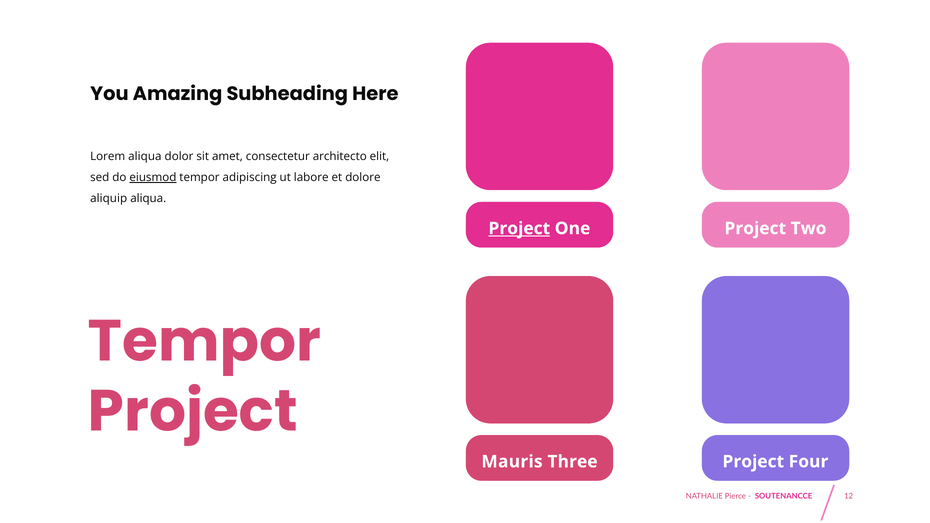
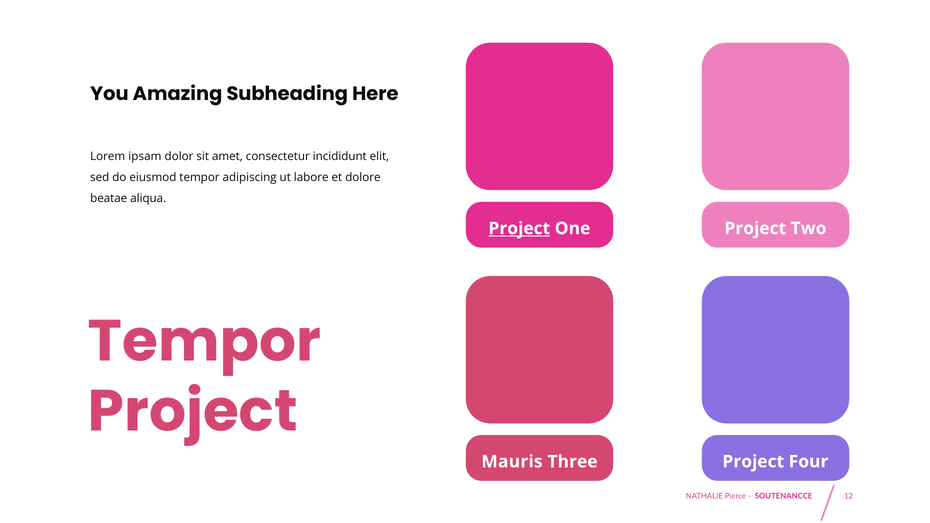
Lorem aliqua: aliqua -> ipsam
architecto: architecto -> incididunt
eiusmod underline: present -> none
aliquip: aliquip -> beatae
